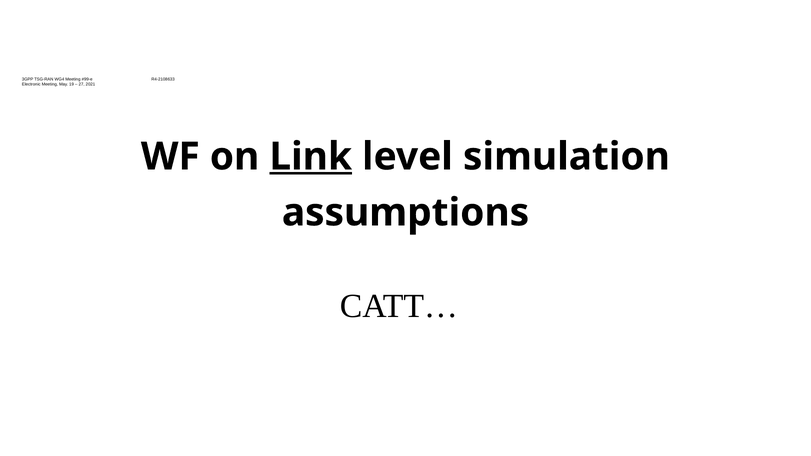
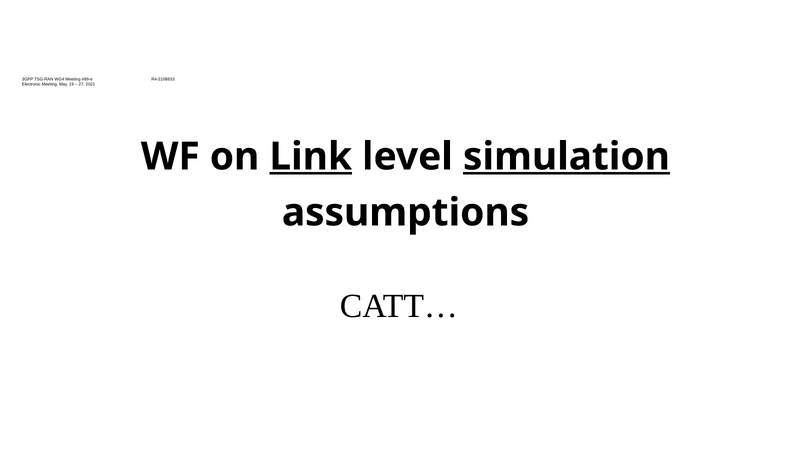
simulation underline: none -> present
